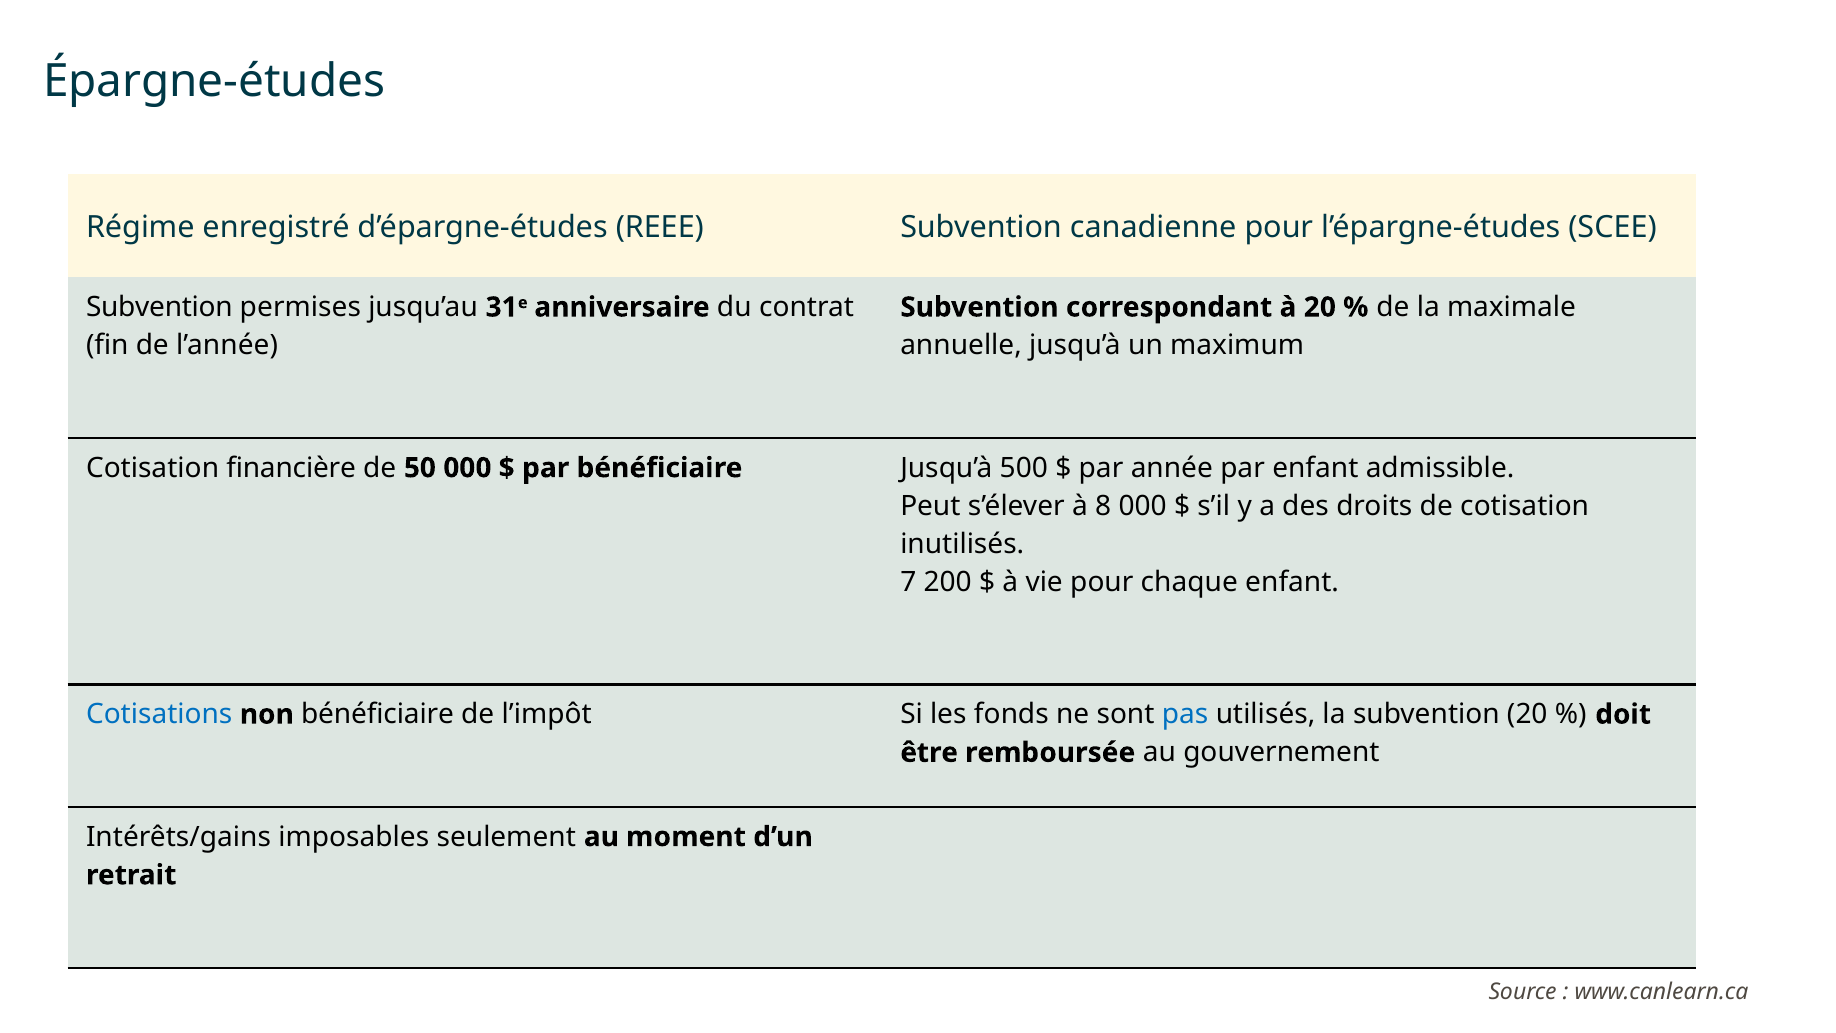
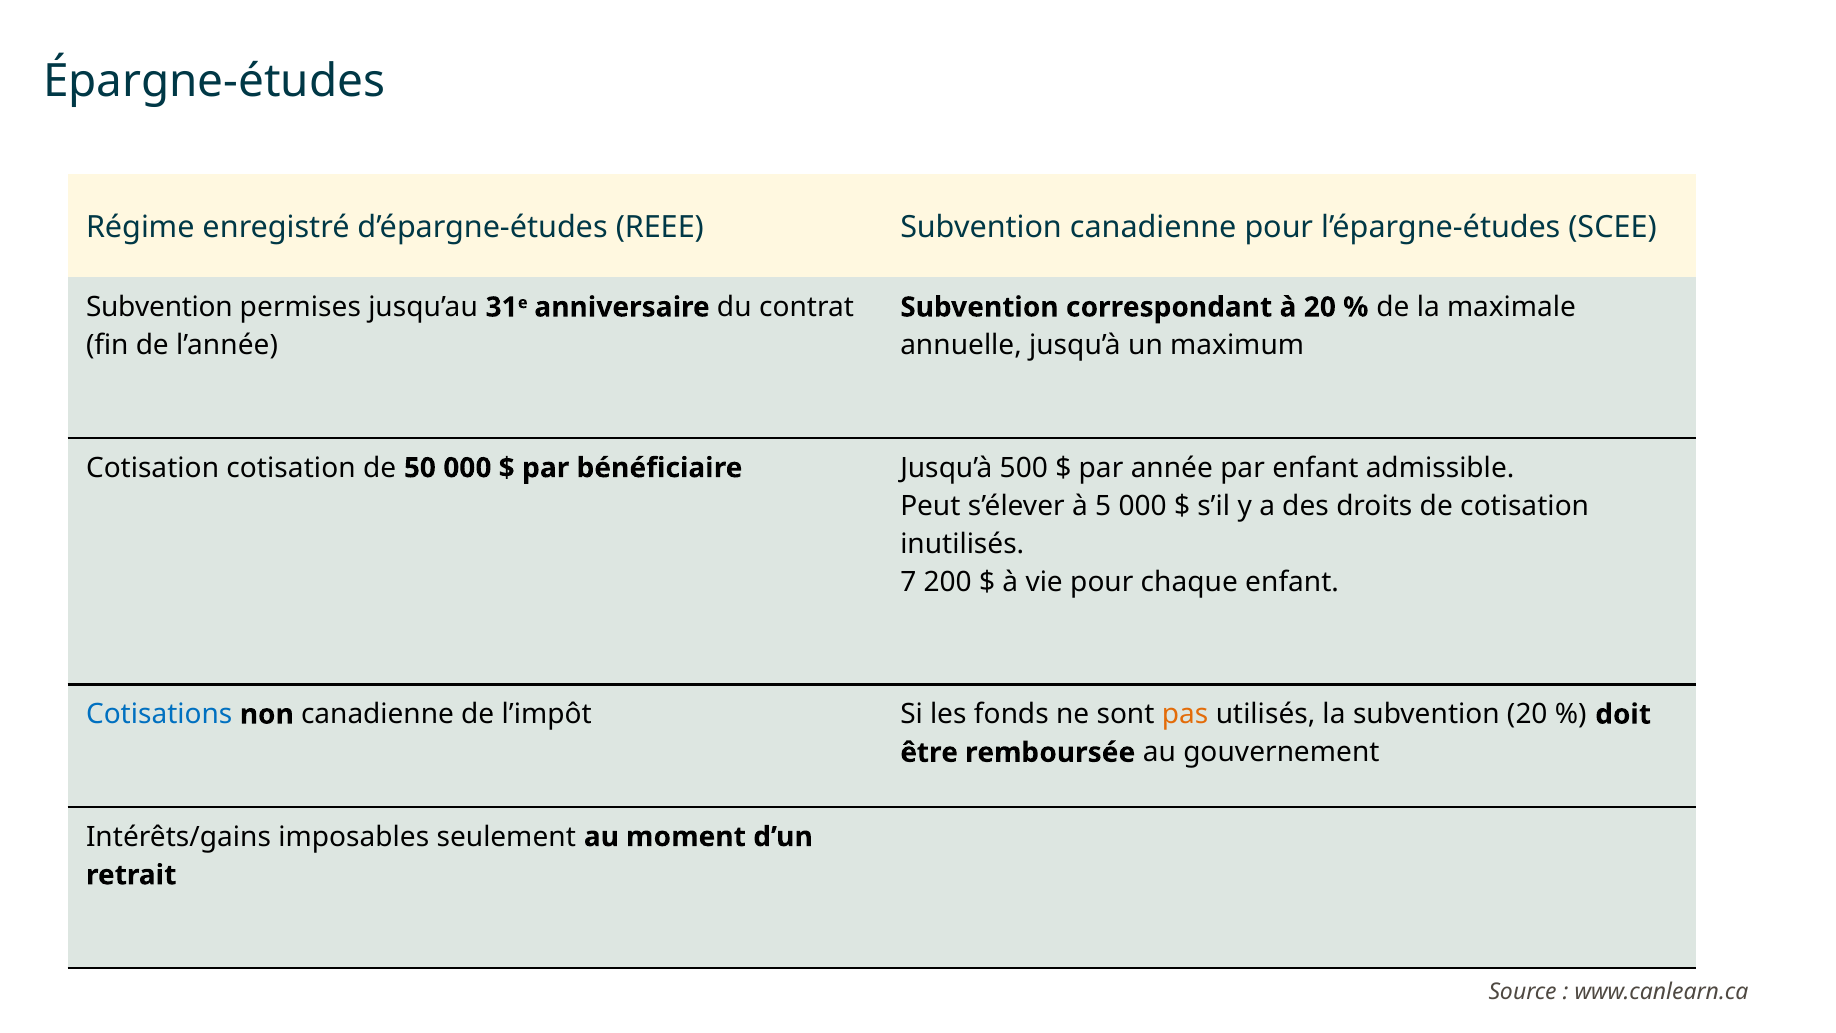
Cotisation financière: financière -> cotisation
8: 8 -> 5
non bénéficiaire: bénéficiaire -> canadienne
pas colour: blue -> orange
